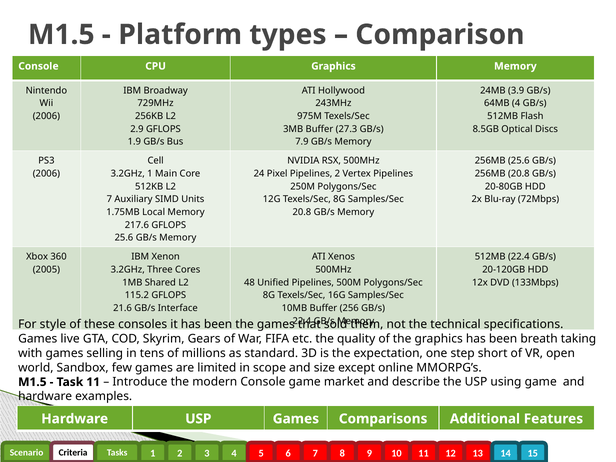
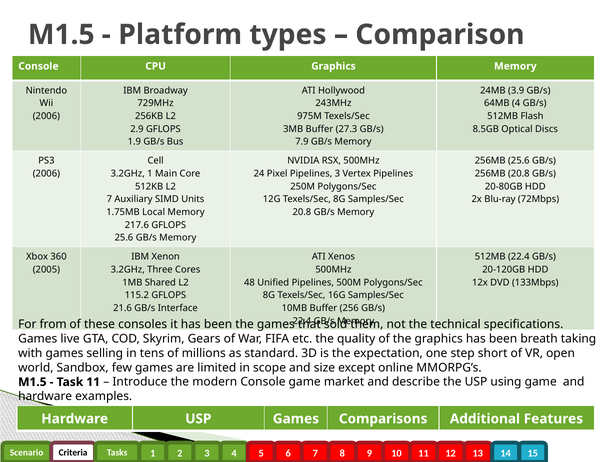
Pipelines 2: 2 -> 3
style: style -> from
